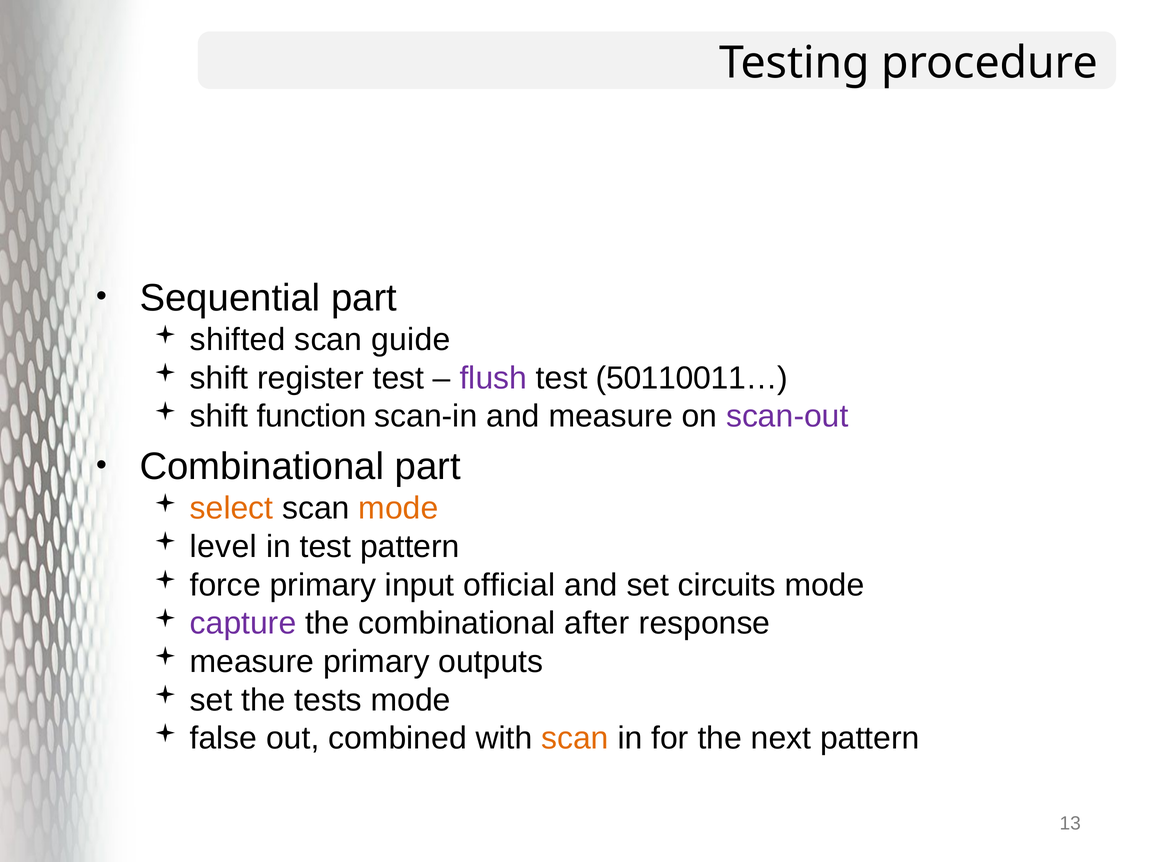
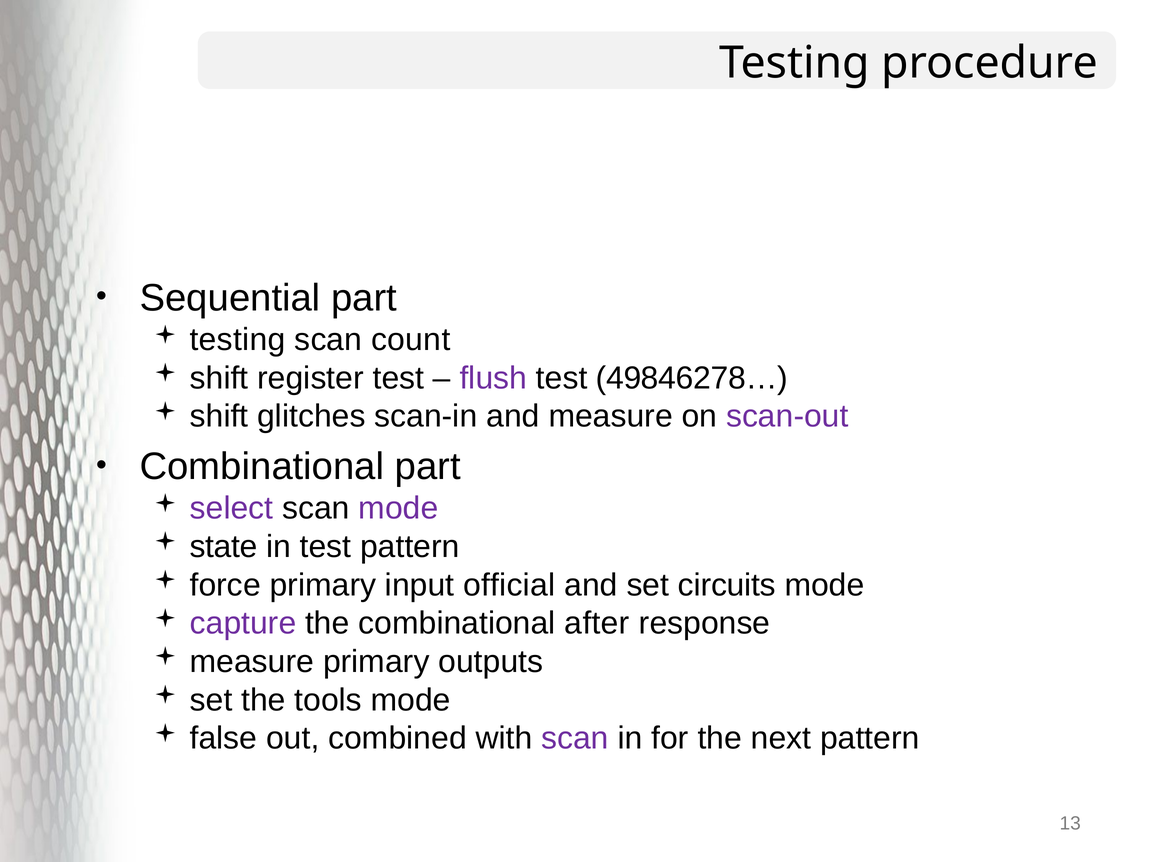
shifted at (238, 340): shifted -> testing
guide: guide -> count
50110011…: 50110011… -> 49846278…
function: function -> glitches
select colour: orange -> purple
mode at (398, 508) colour: orange -> purple
level: level -> state
tests: tests -> tools
scan at (575, 738) colour: orange -> purple
